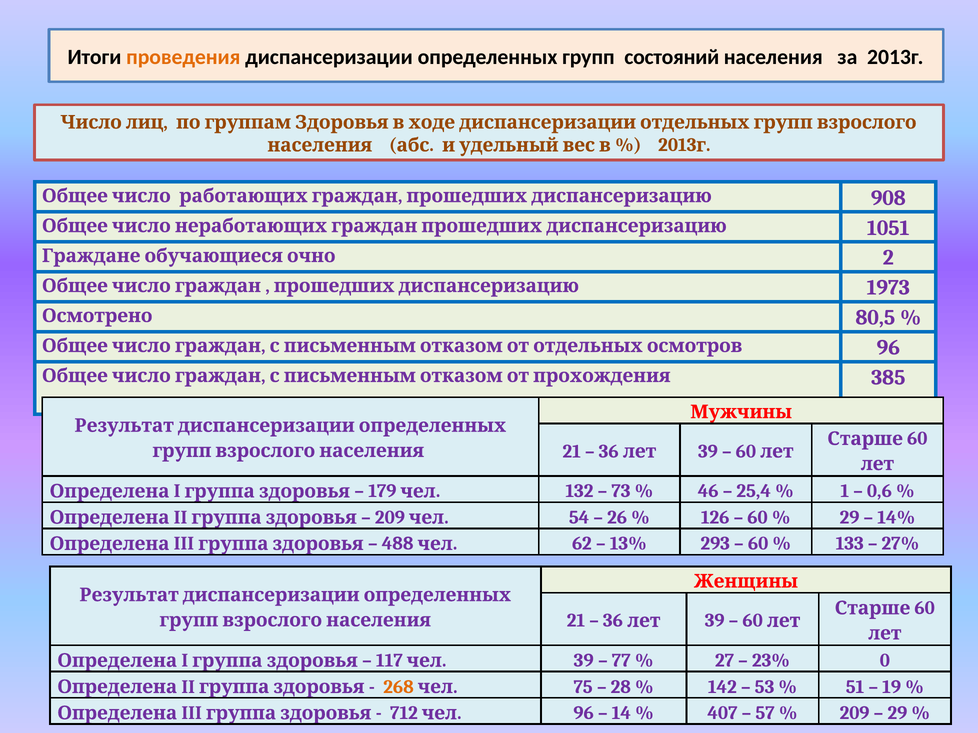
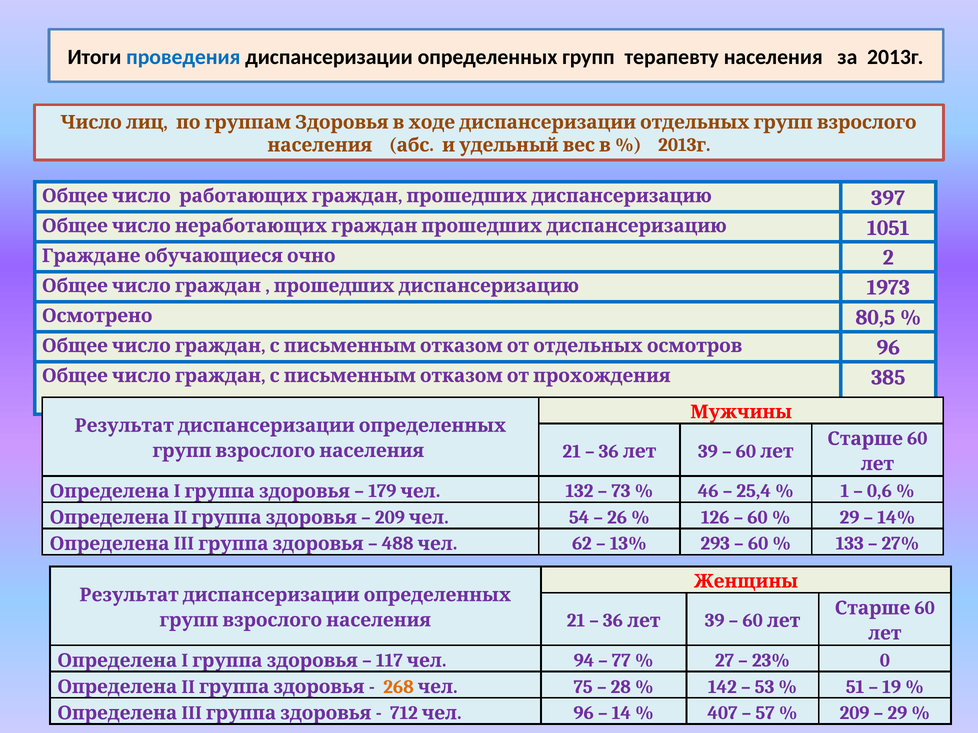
проведения colour: orange -> blue
состояний: состояний -> терапевту
908: 908 -> 397
39 at (584, 661): 39 -> 94
